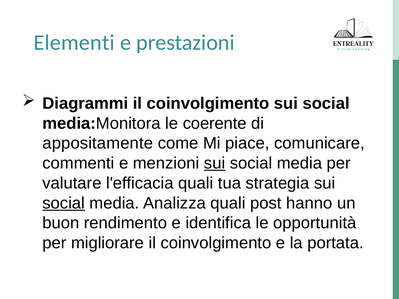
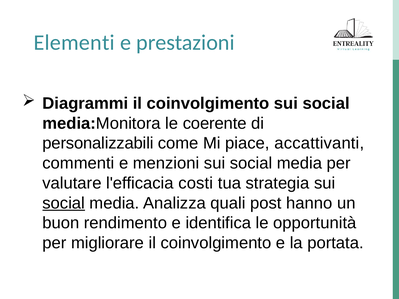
appositamente: appositamente -> personalizzabili
comunicare: comunicare -> accattivanti
sui at (215, 163) underline: present -> none
l'efficacia quali: quali -> costi
